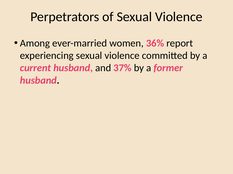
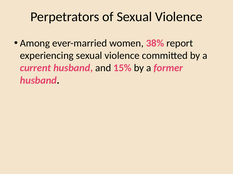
36%: 36% -> 38%
37%: 37% -> 15%
